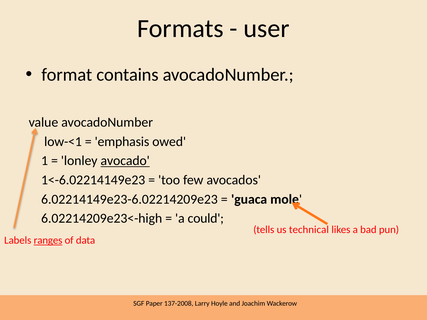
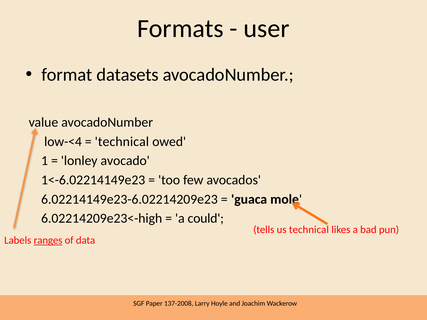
contains: contains -> datasets
low-<1: low-<1 -> low-<4
emphasis at (122, 142): emphasis -> technical
avocado underline: present -> none
